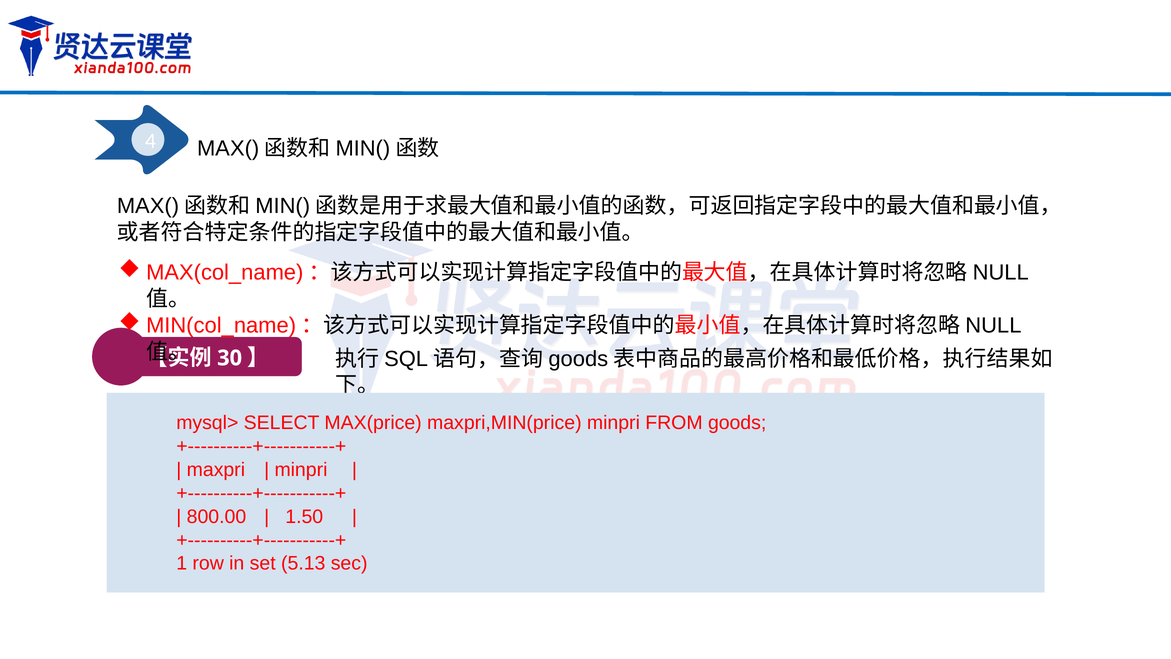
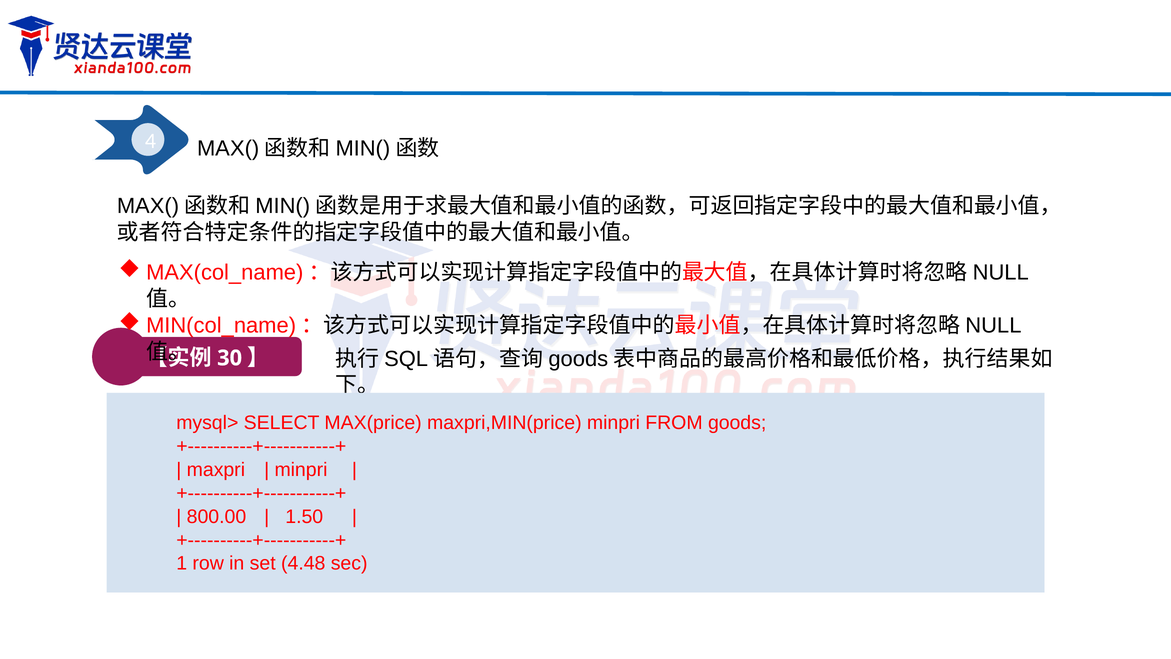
5.13: 5.13 -> 4.48
